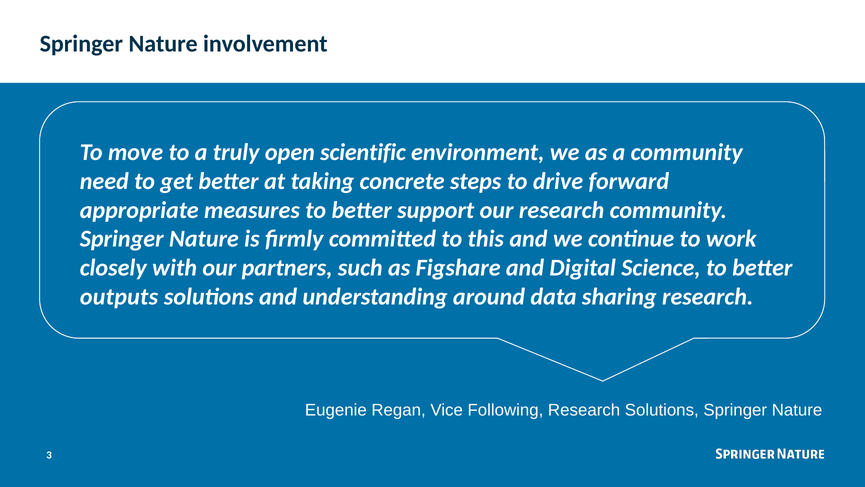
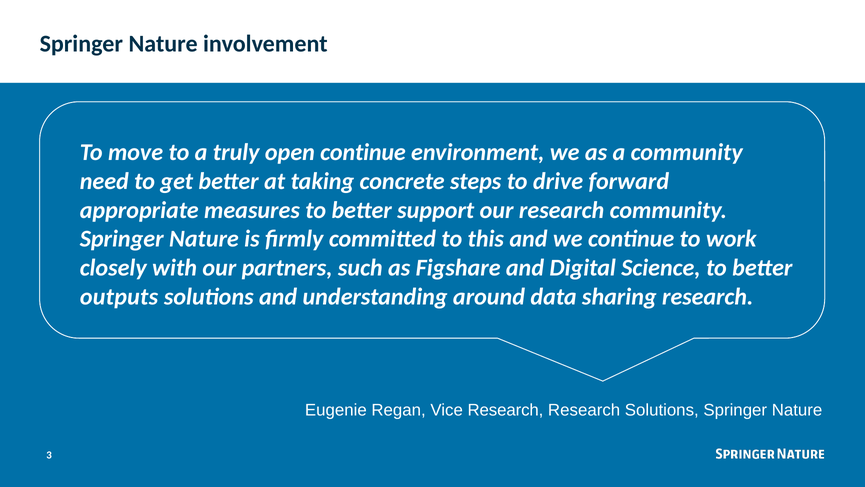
open scientific: scientific -> continue
Vice Following: Following -> Research
